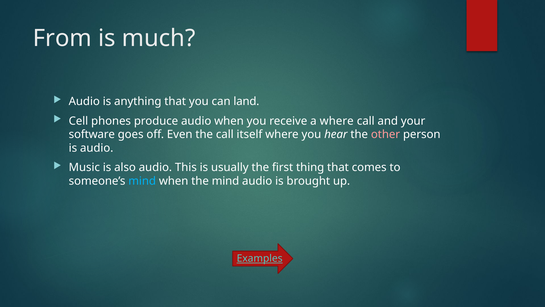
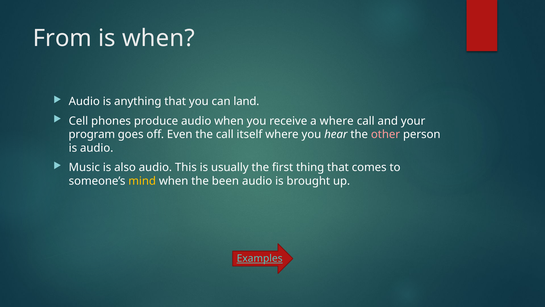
is much: much -> when
software: software -> program
mind at (142, 181) colour: light blue -> yellow
the mind: mind -> been
